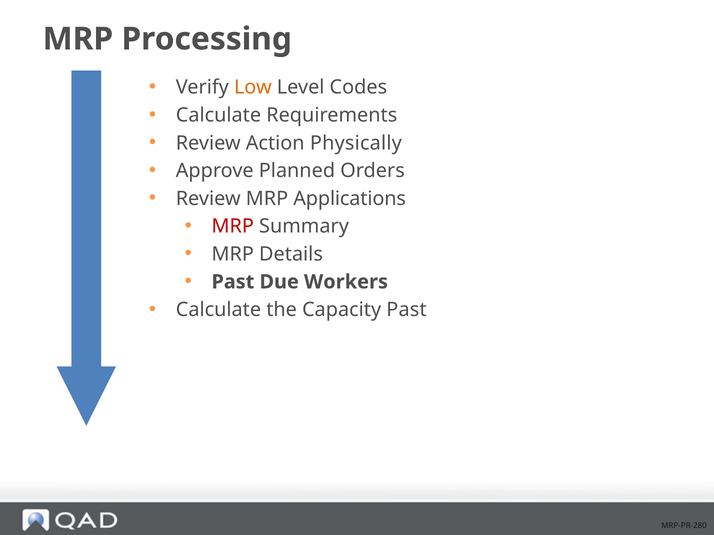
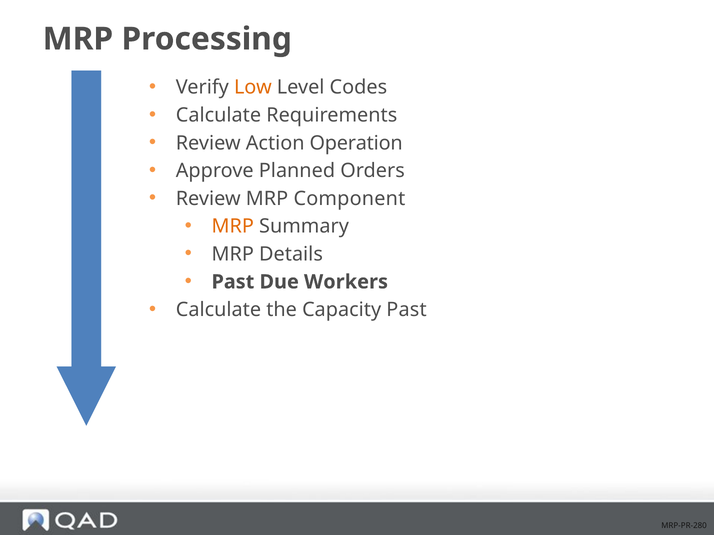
Physically: Physically -> Operation
Applications: Applications -> Component
MRP at (233, 227) colour: red -> orange
